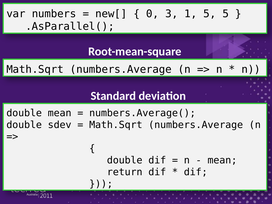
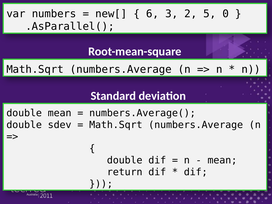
0: 0 -> 6
1: 1 -> 2
5 5: 5 -> 0
